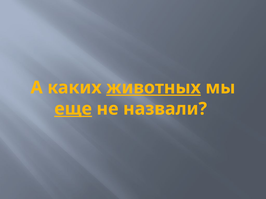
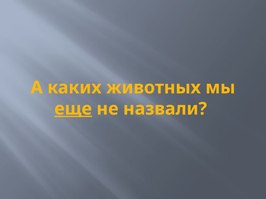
животных underline: present -> none
